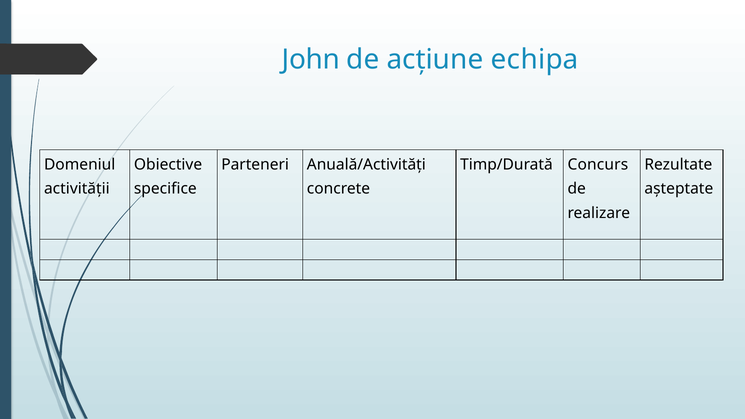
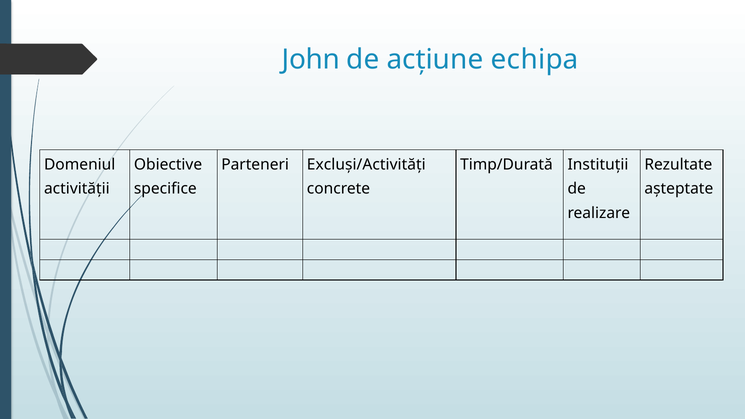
Anuală/Activități: Anuală/Activități -> Excluși/Activități
Concurs: Concurs -> Instituții
